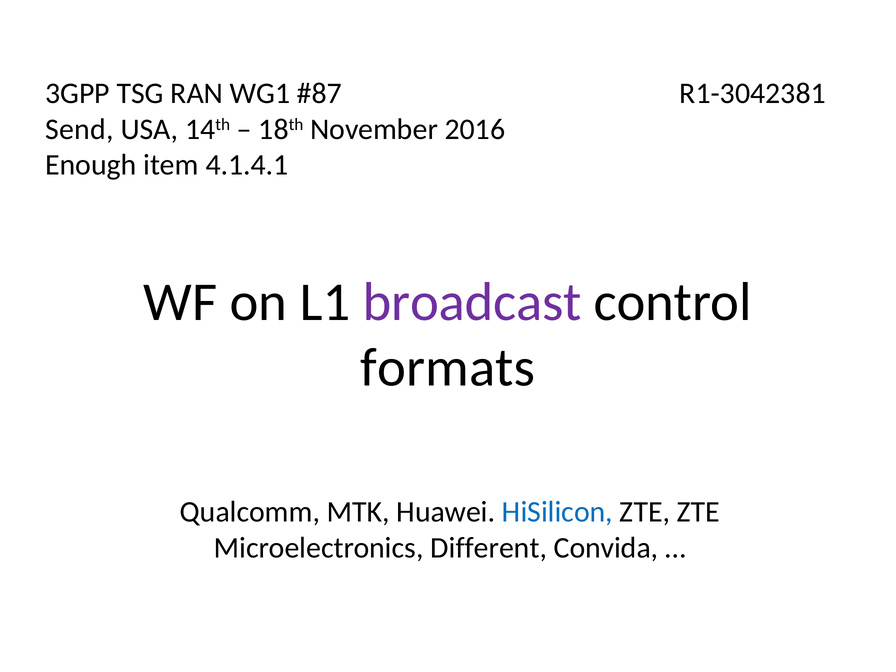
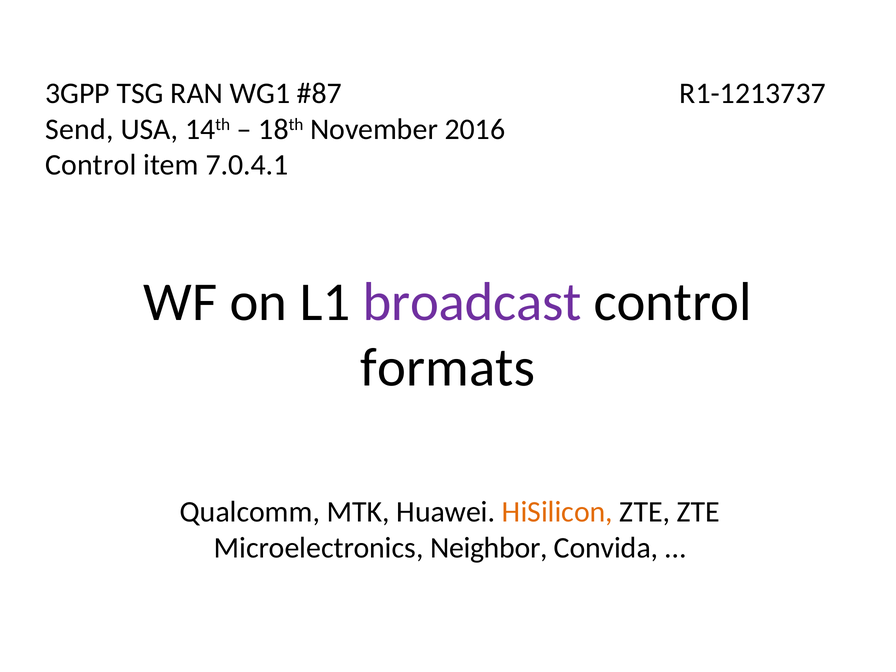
R1-3042381: R1-3042381 -> R1-1213737
Enough at (91, 165): Enough -> Control
4.1.4.1: 4.1.4.1 -> 7.0.4.1
HiSilicon colour: blue -> orange
Different: Different -> Neighbor
